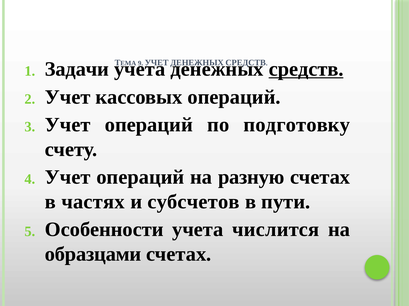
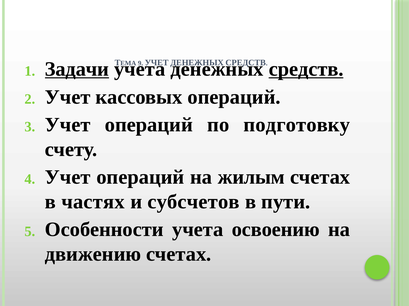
Задачи underline: none -> present
разную: разную -> жилым
числится: числится -> освоению
образцами: образцами -> движению
